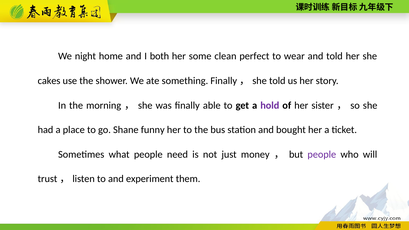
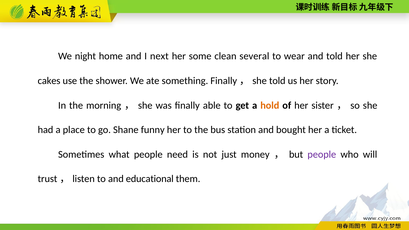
both: both -> next
perfect: perfect -> several
hold colour: purple -> orange
experiment: experiment -> educational
